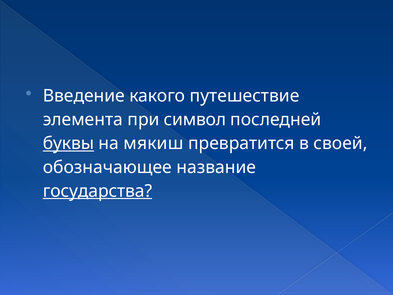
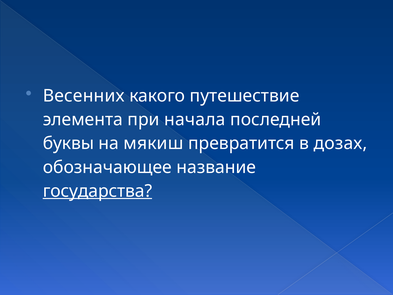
Введение: Введение -> Весенних
символ: символ -> начала
буквы underline: present -> none
своей: своей -> дозах
